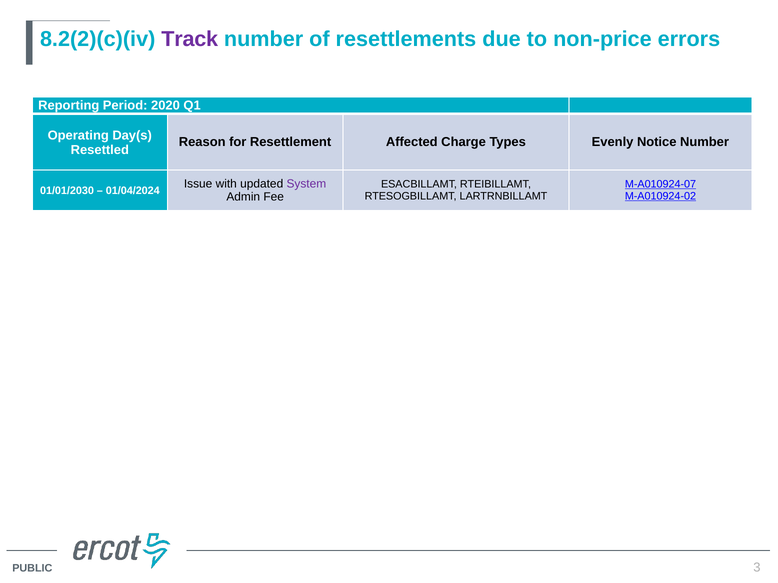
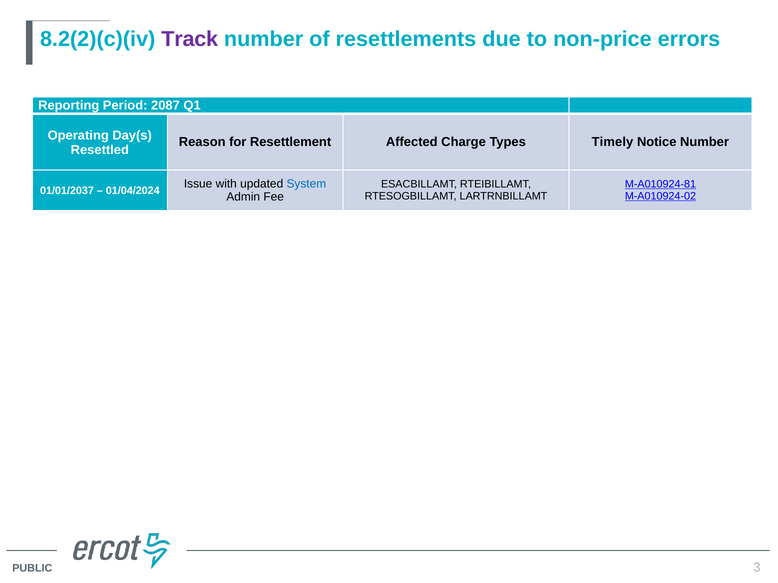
2020: 2020 -> 2087
Evenly: Evenly -> Timely
System colour: purple -> blue
M-A010924-07: M-A010924-07 -> M-A010924-81
01/01/2030: 01/01/2030 -> 01/01/2037
